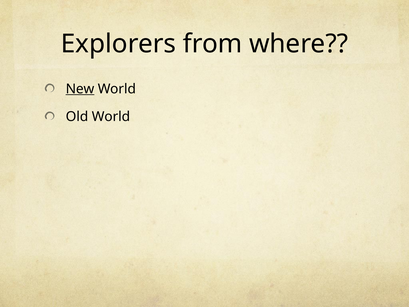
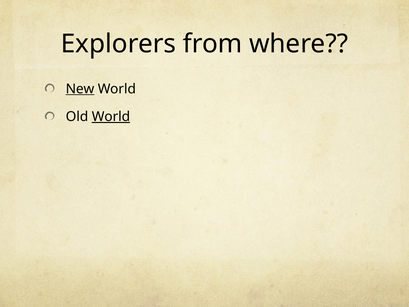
World at (111, 117) underline: none -> present
